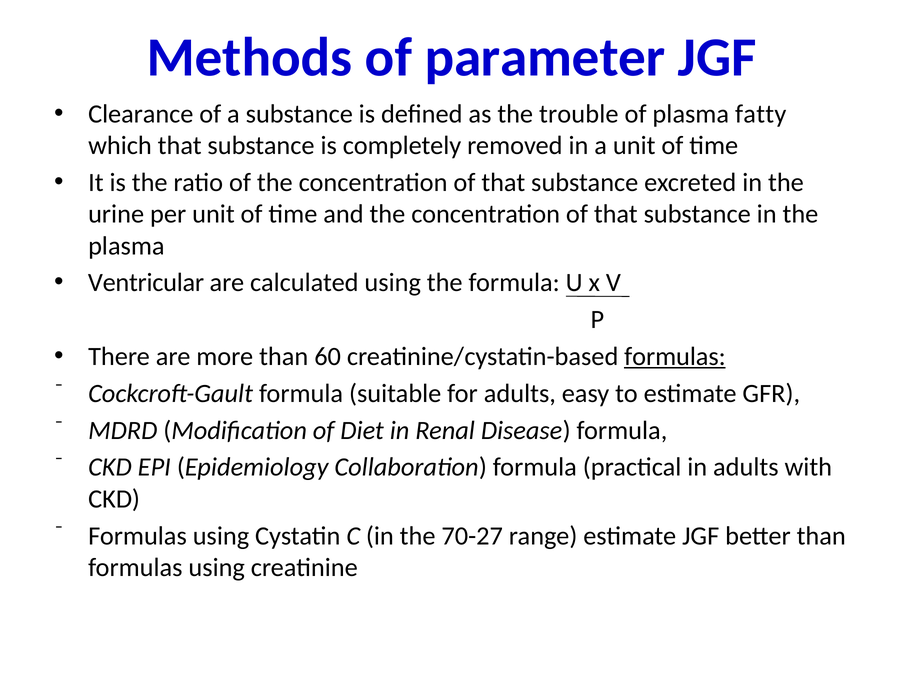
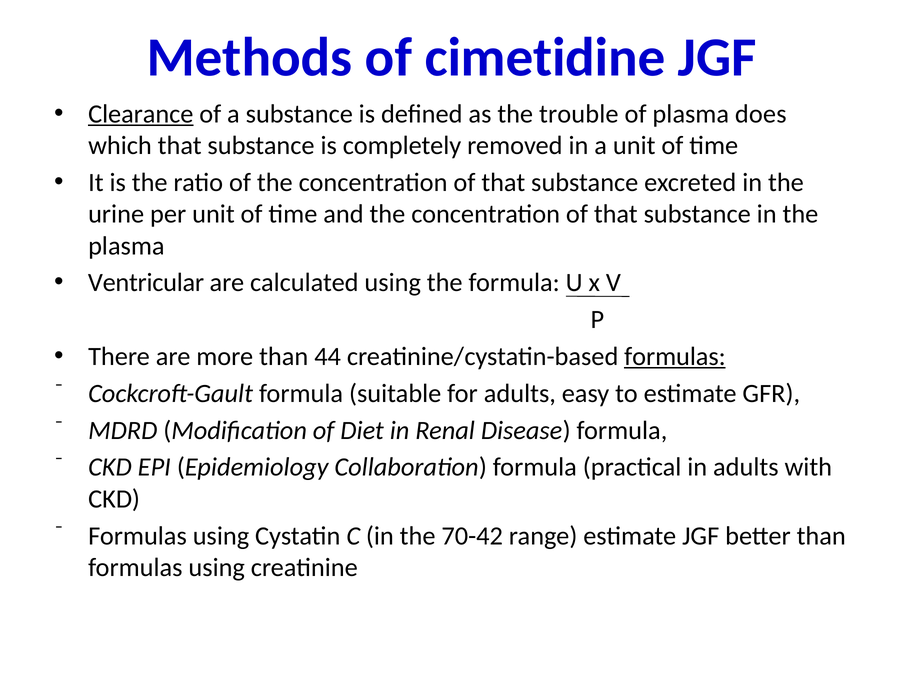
parameter: parameter -> cimetidine
Clearance underline: none -> present
fatty: fatty -> does
60: 60 -> 44
70-27: 70-27 -> 70-42
